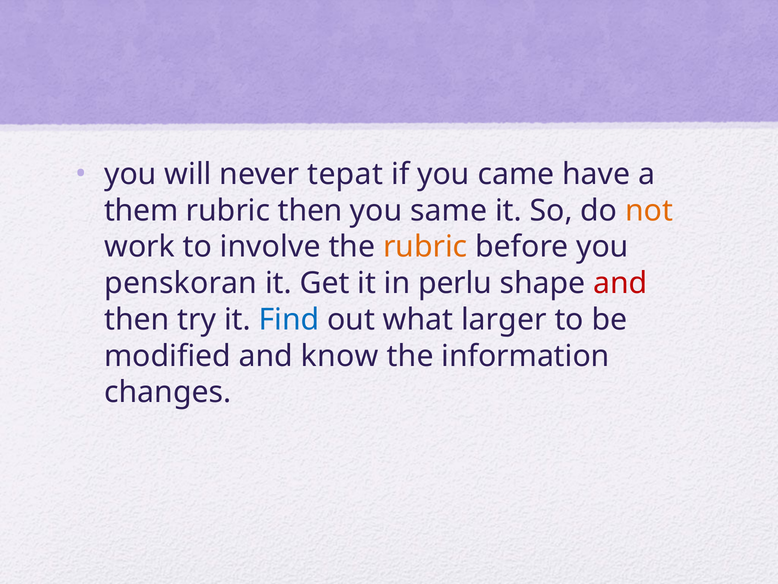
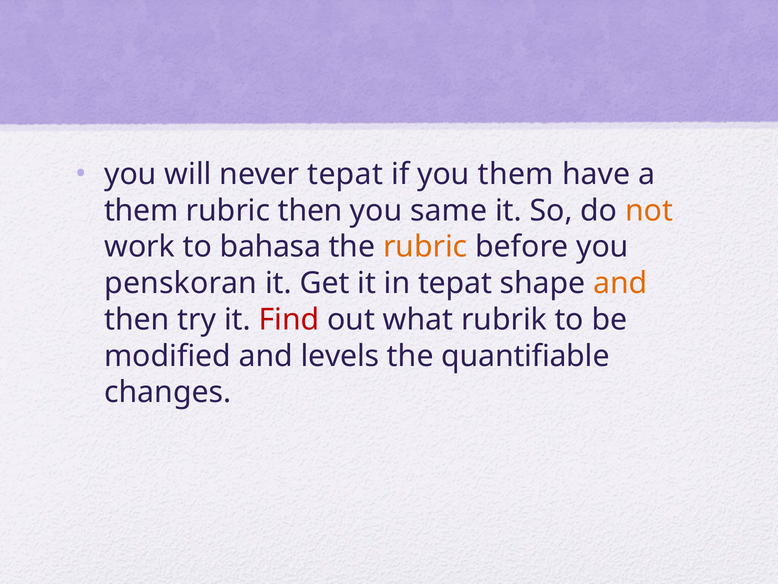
you came: came -> them
involve: involve -> bahasa
in perlu: perlu -> tepat
and at (620, 283) colour: red -> orange
Find colour: blue -> red
larger: larger -> rubrik
know: know -> levels
information: information -> quantifiable
